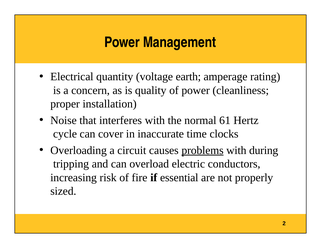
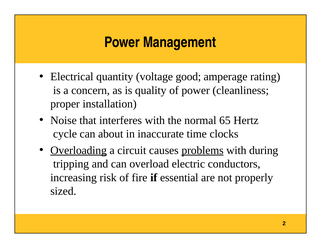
earth: earth -> good
61: 61 -> 65
cover: cover -> about
Overloading underline: none -> present
